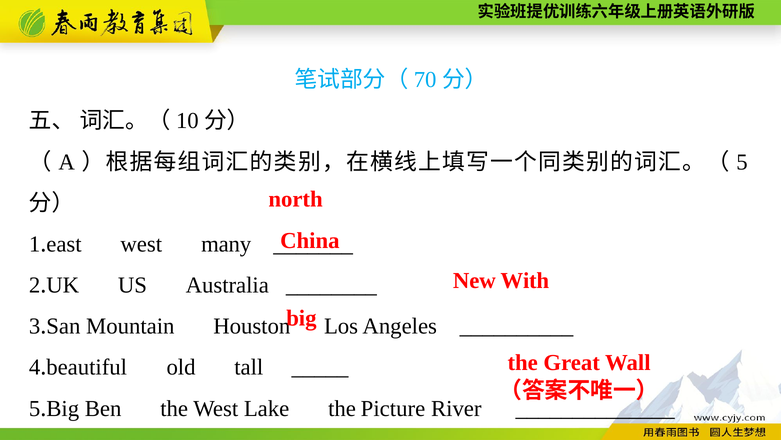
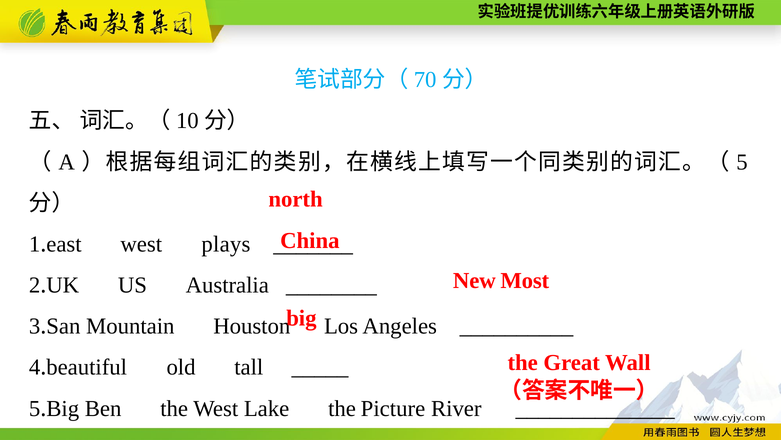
many: many -> plays
With: With -> Most
